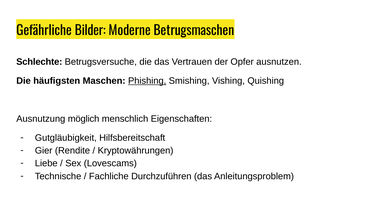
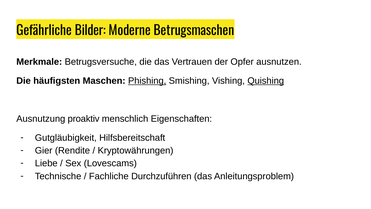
Schlechte: Schlechte -> Merkmale
Quishing underline: none -> present
möglich: möglich -> proaktiv
